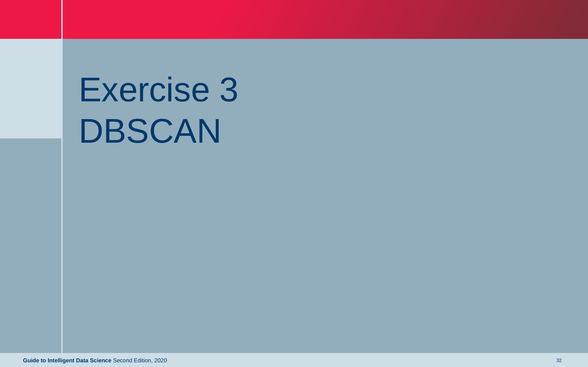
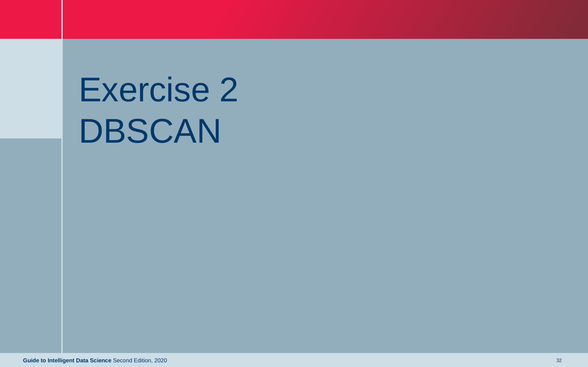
3: 3 -> 2
